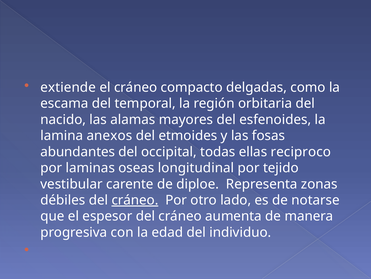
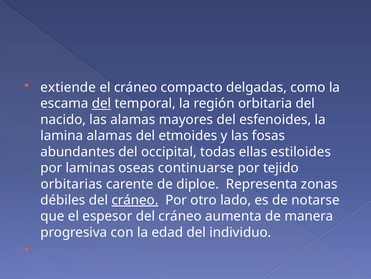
del at (101, 103) underline: none -> present
lamina anexos: anexos -> alamas
reciproco: reciproco -> estiloides
longitudinal: longitudinal -> continuarse
vestibular: vestibular -> orbitarias
